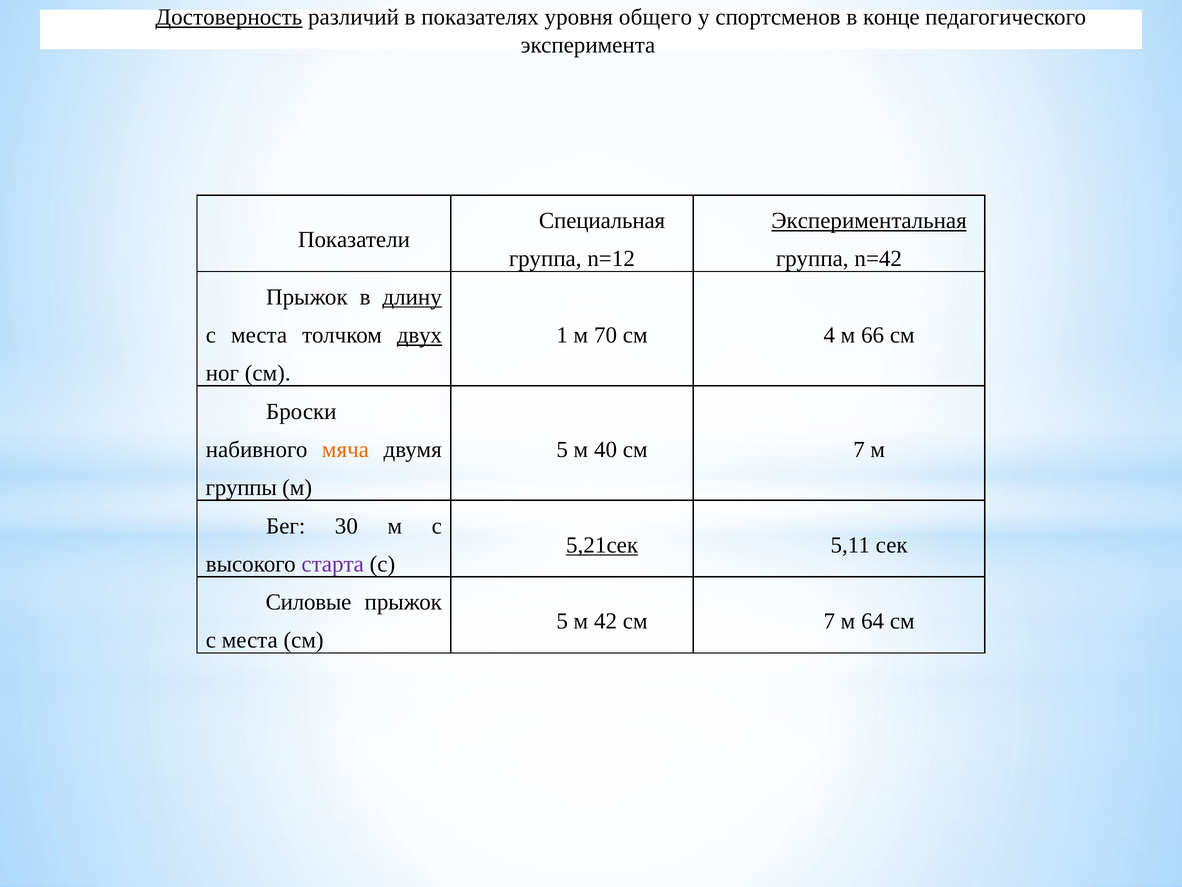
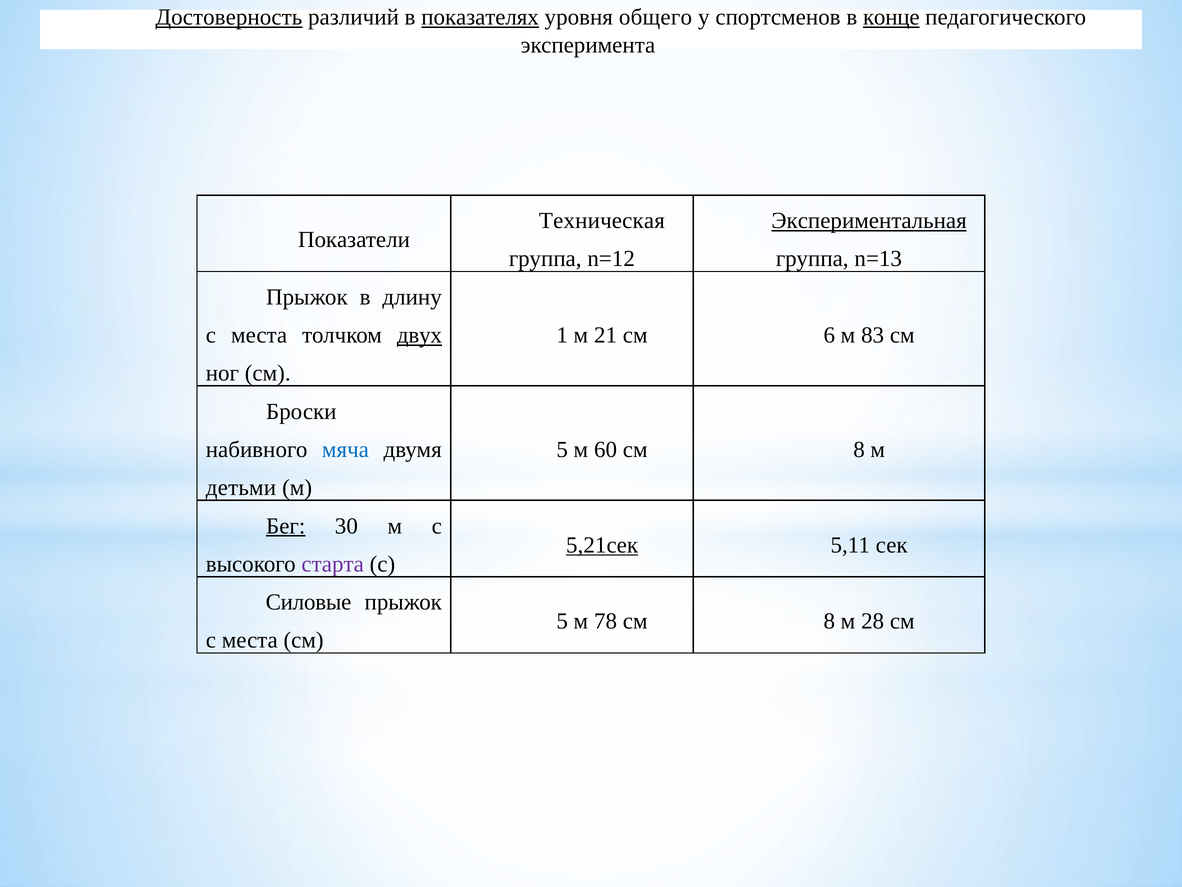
показателях underline: none -> present
конце underline: none -> present
Специальная: Специальная -> Техническая
n=42: n=42 -> n=13
длину underline: present -> none
70: 70 -> 21
4: 4 -> 6
66: 66 -> 83
мяча colour: orange -> blue
40: 40 -> 60
7 at (859, 449): 7 -> 8
группы: группы -> детьми
Бег underline: none -> present
42: 42 -> 78
7 at (829, 621): 7 -> 8
64: 64 -> 28
